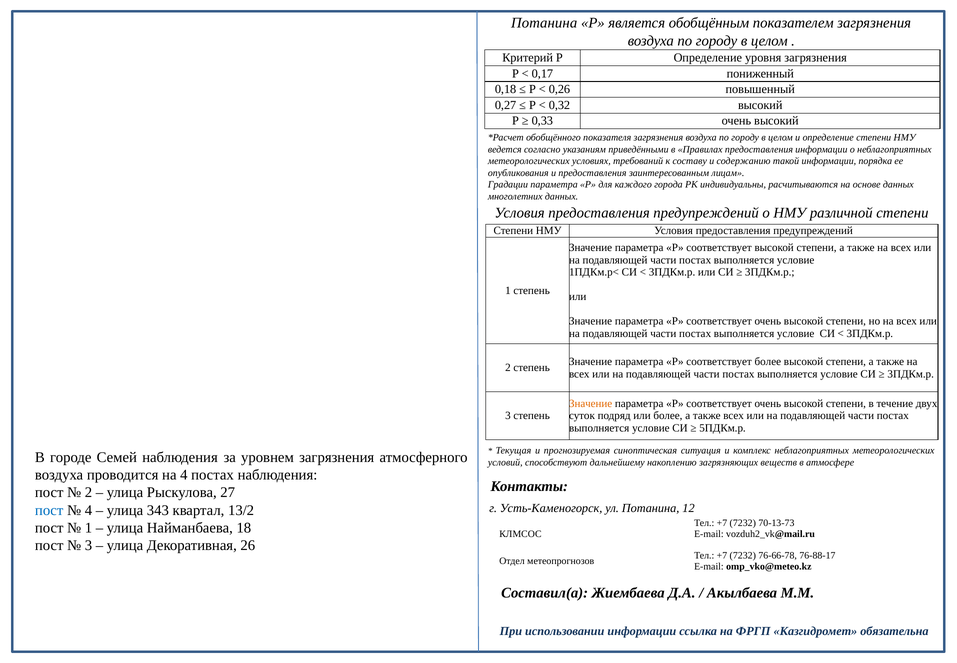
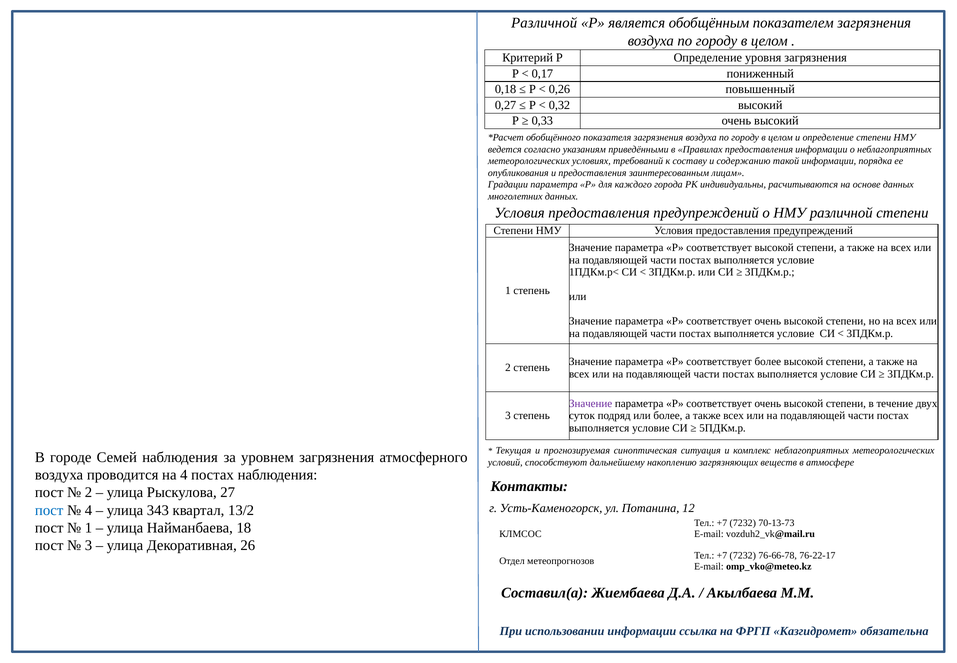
Потанина at (544, 23): Потанина -> Различной
Значение at (591, 403) colour: orange -> purple
76-88-17: 76-88-17 -> 76-22-17
